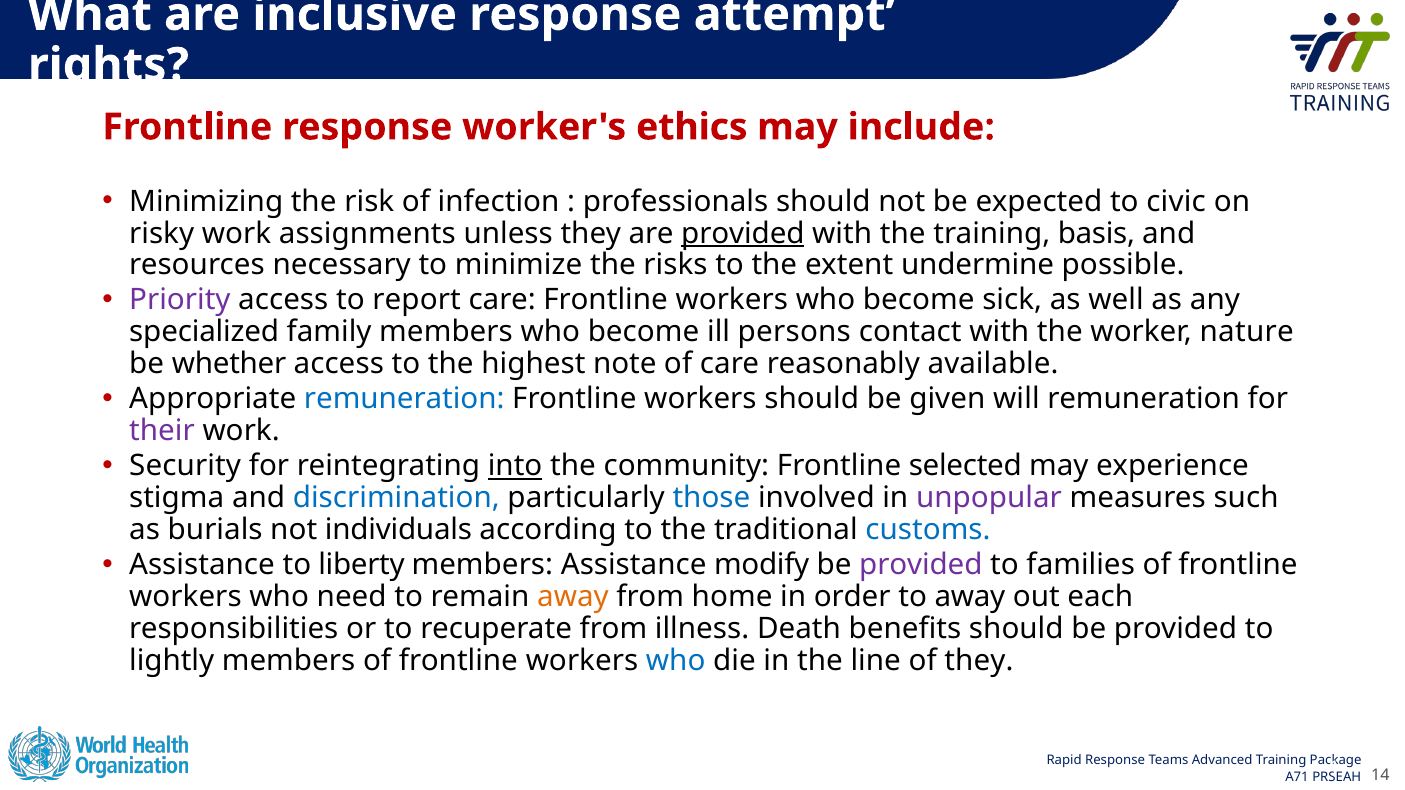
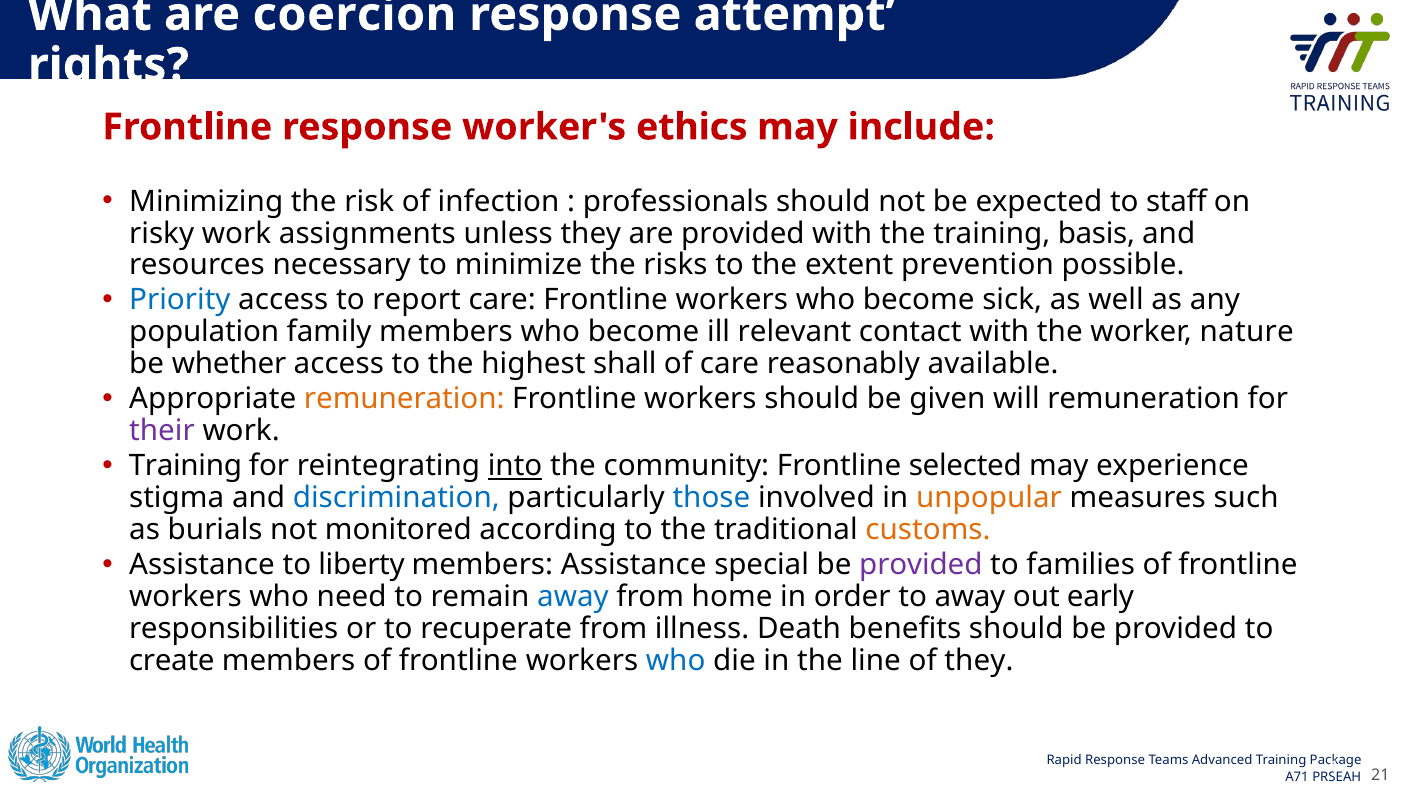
inclusive: inclusive -> coercion
civic: civic -> staff
provided at (743, 233) underline: present -> none
undermine: undermine -> prevention
Priority colour: purple -> blue
specialized: specialized -> population
persons: persons -> relevant
note: note -> shall
remuneration at (404, 399) colour: blue -> orange
Security at (185, 466): Security -> Training
unpopular colour: purple -> orange
individuals: individuals -> monitored
customs colour: blue -> orange
modify: modify -> special
away at (573, 597) colour: orange -> blue
each: each -> early
lightly: lightly -> create
14: 14 -> 21
